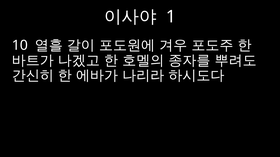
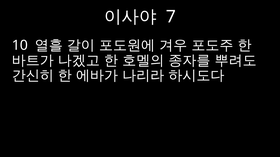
1: 1 -> 7
